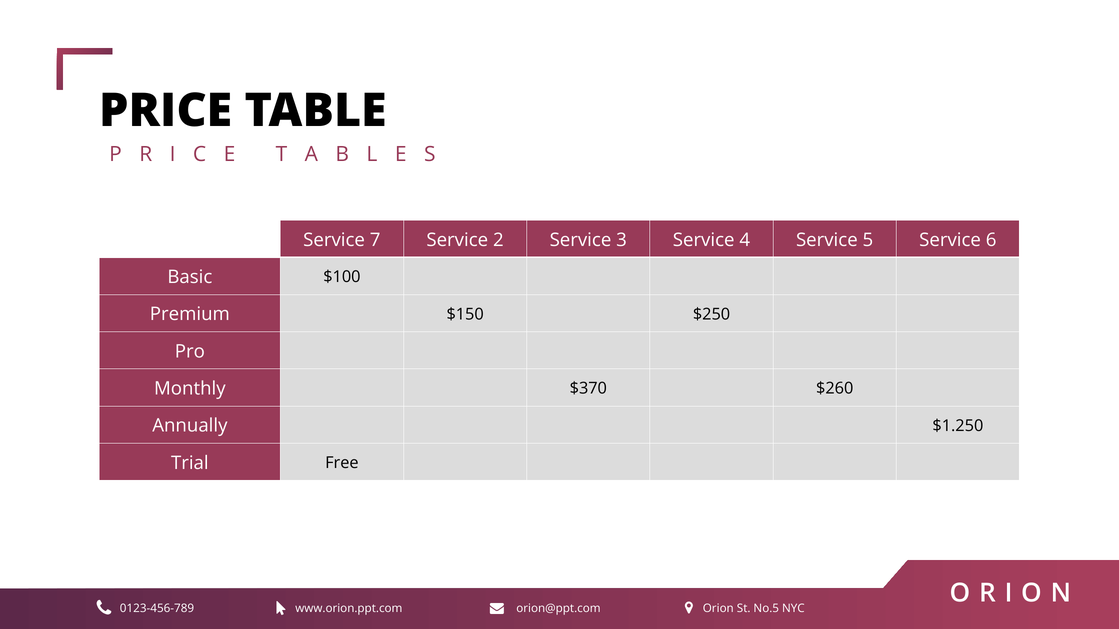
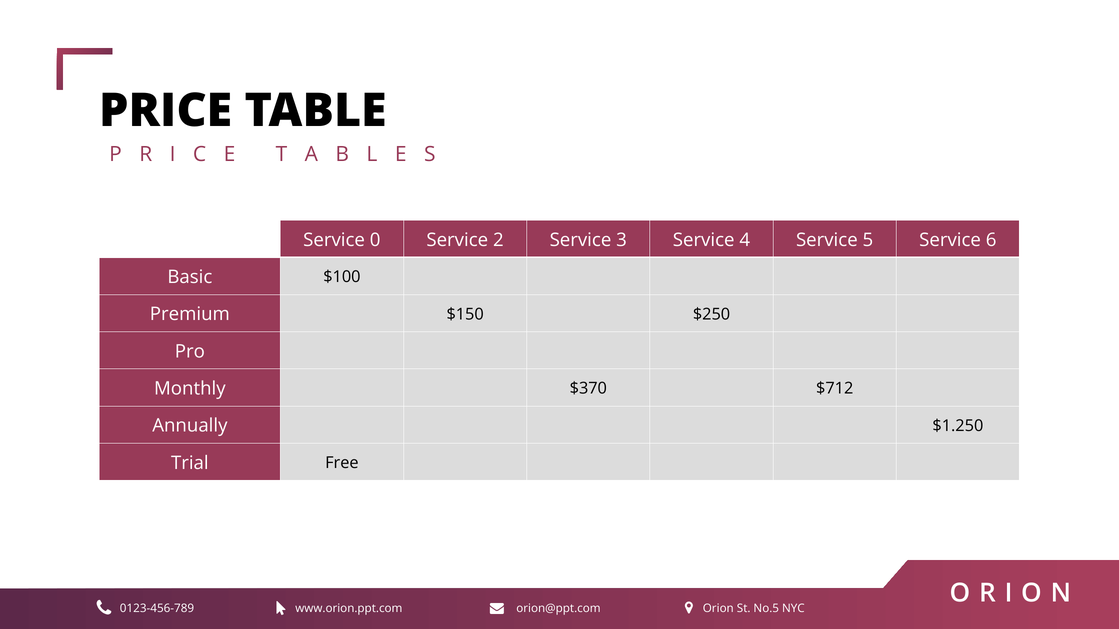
7: 7 -> 0
$260: $260 -> $712
